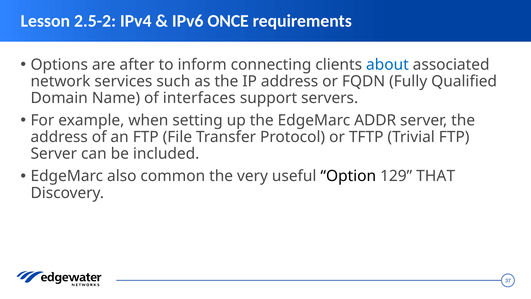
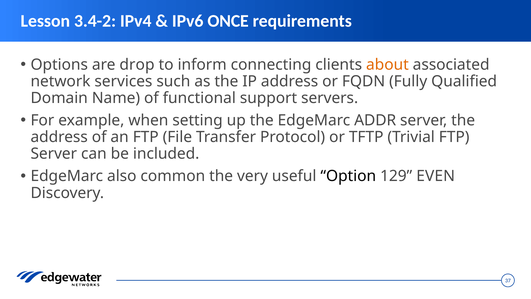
2.5-2: 2.5-2 -> 3.4-2
after: after -> drop
about colour: blue -> orange
interfaces: interfaces -> functional
THAT: THAT -> EVEN
